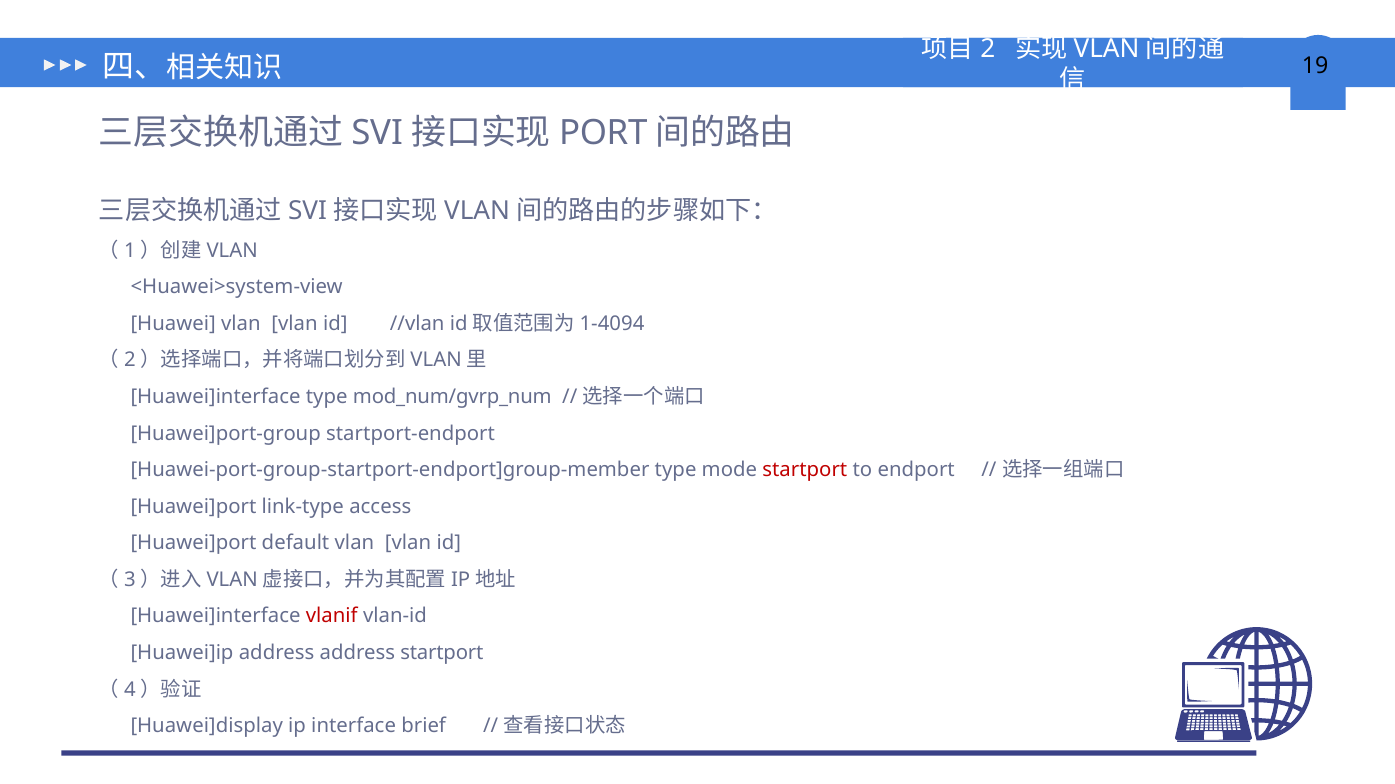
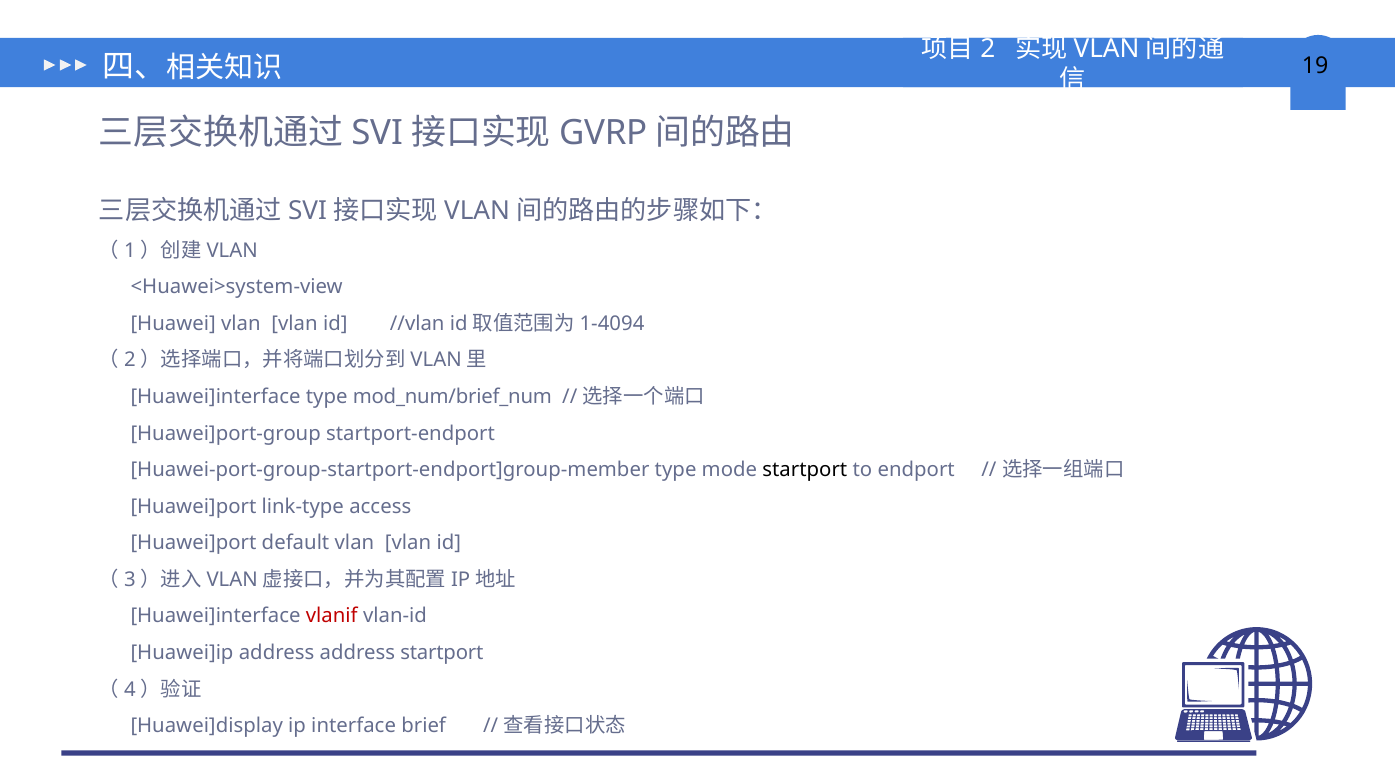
PORT: PORT -> GVRP
mod_num/gvrp_num: mod_num/gvrp_num -> mod_num/brief_num
startport at (805, 470) colour: red -> black
